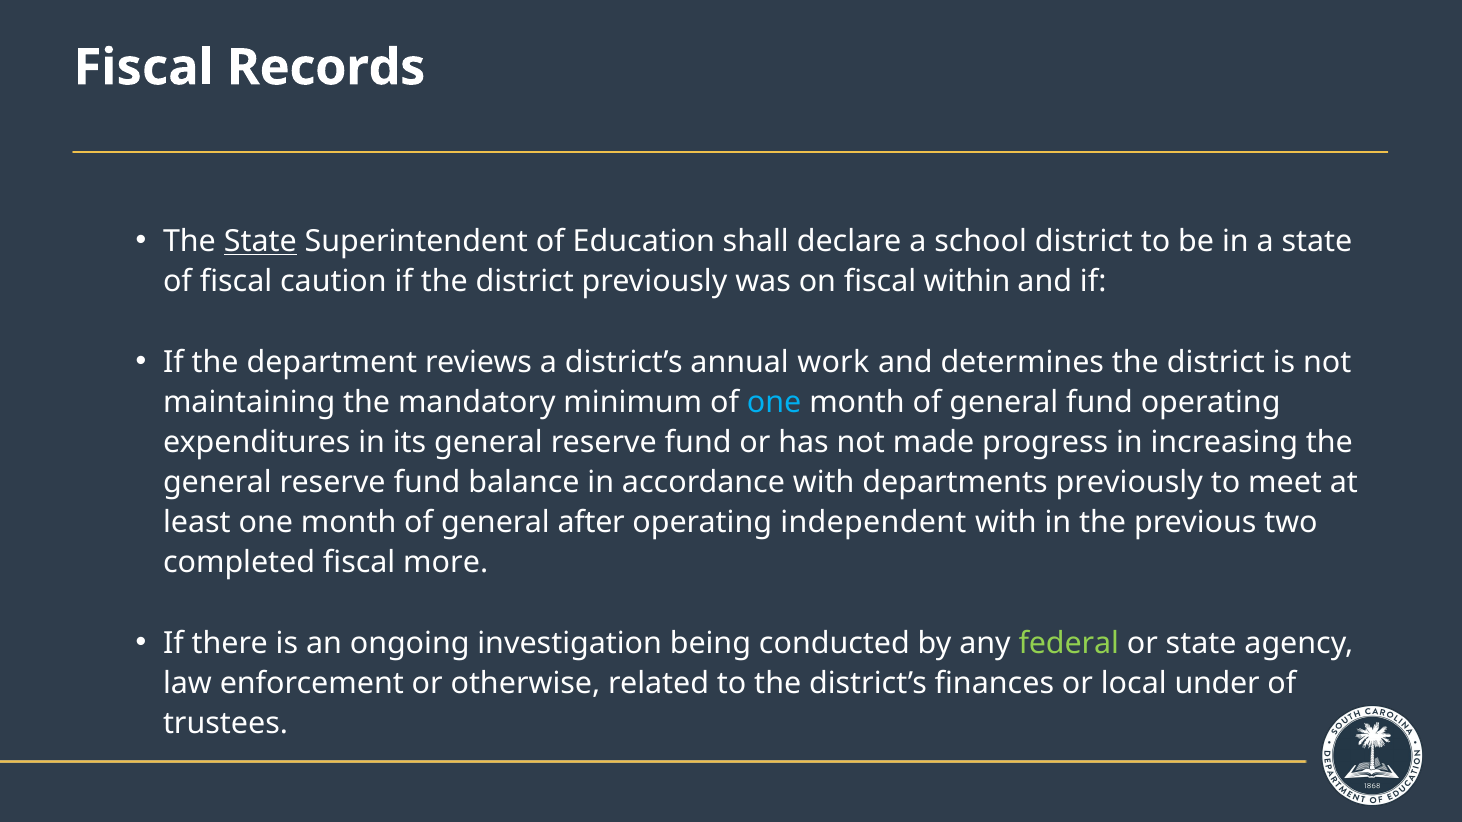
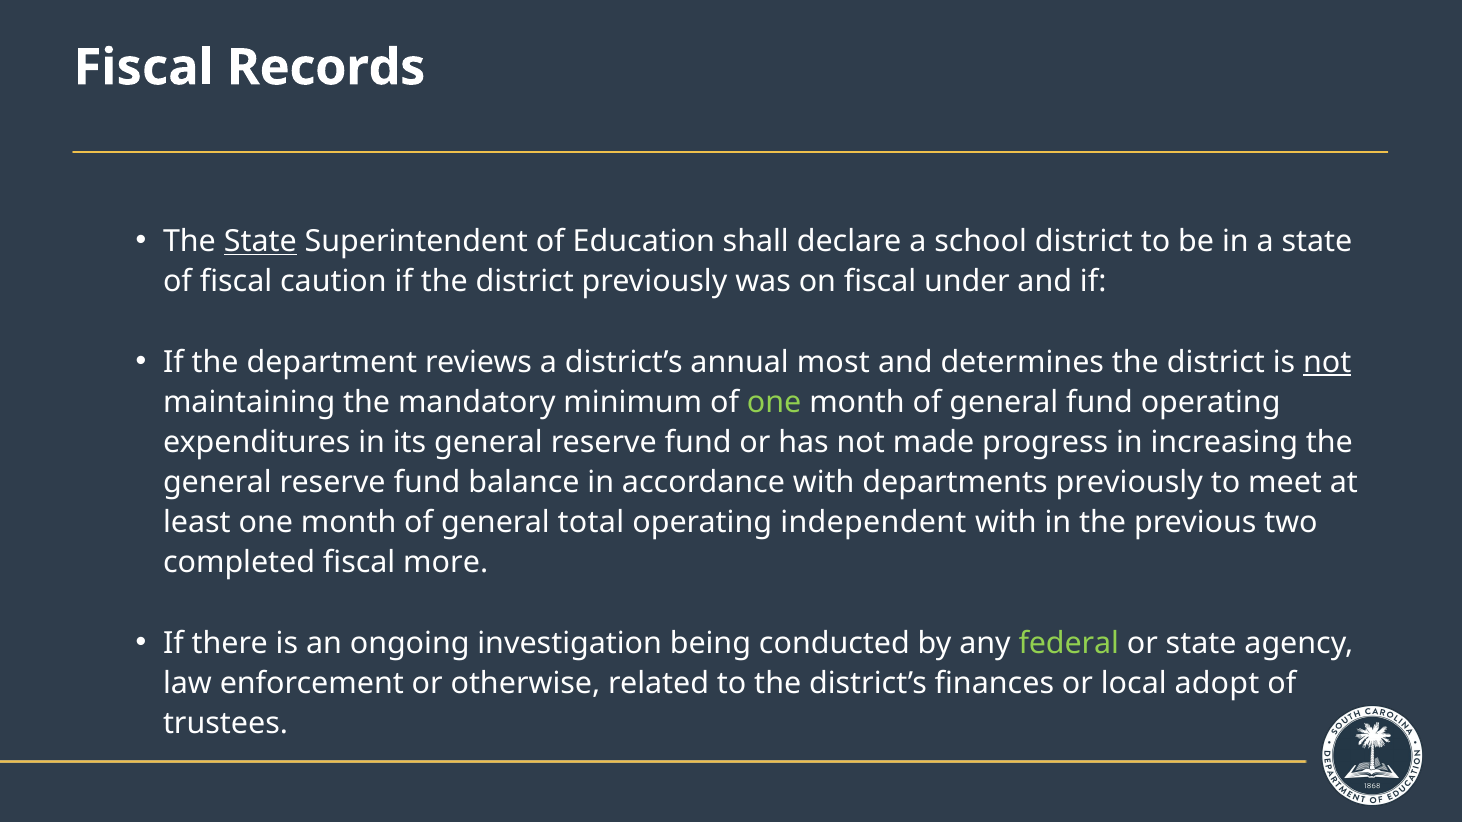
within: within -> under
work: work -> most
not at (1327, 362) underline: none -> present
one at (774, 402) colour: light blue -> light green
after: after -> total
under: under -> adopt
